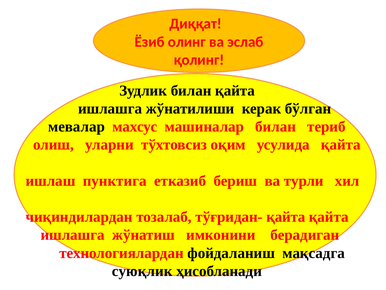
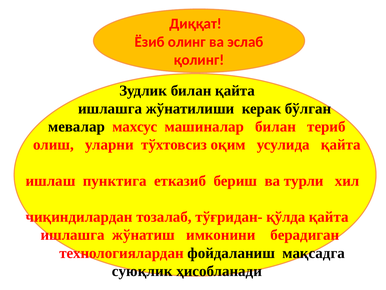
тўғридан- қайта: қайта -> қўлда
